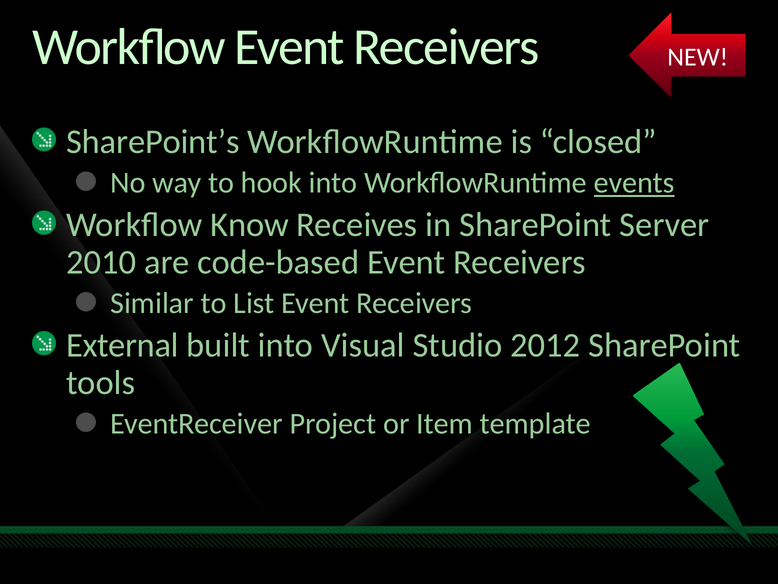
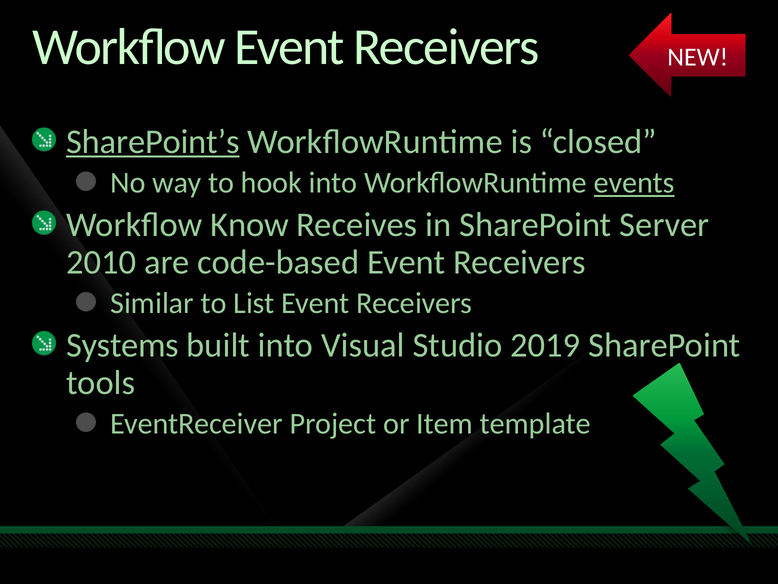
SharePoint’s underline: none -> present
External: External -> Systems
2012: 2012 -> 2019
